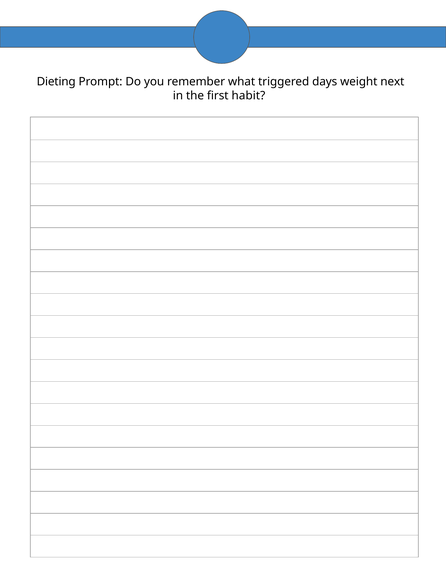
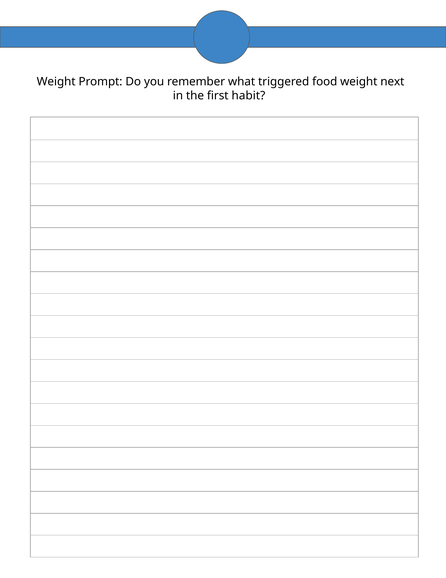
Dieting at (56, 82): Dieting -> Weight
days: days -> food
